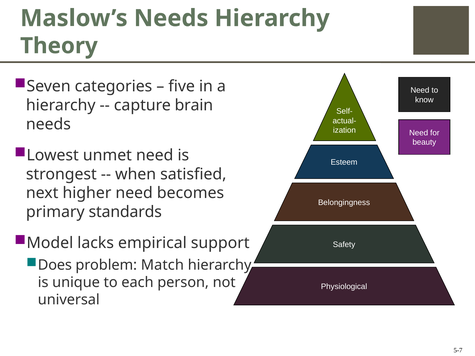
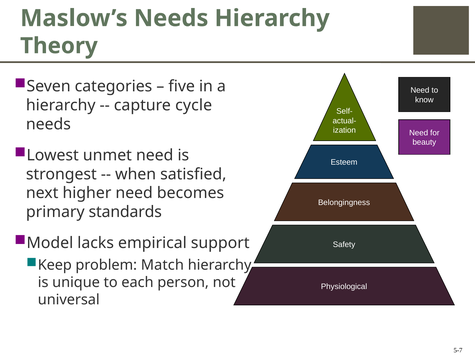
brain: brain -> cycle
Does: Does -> Keep
